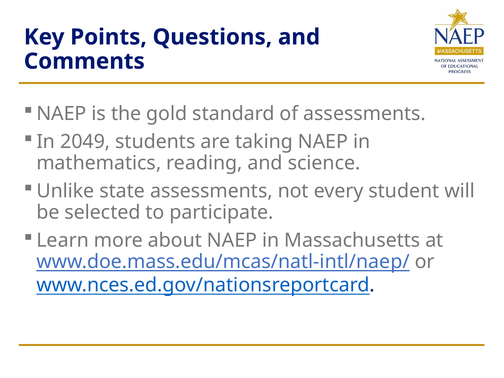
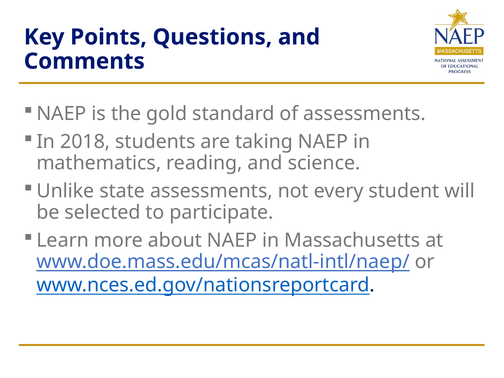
2049: 2049 -> 2018
